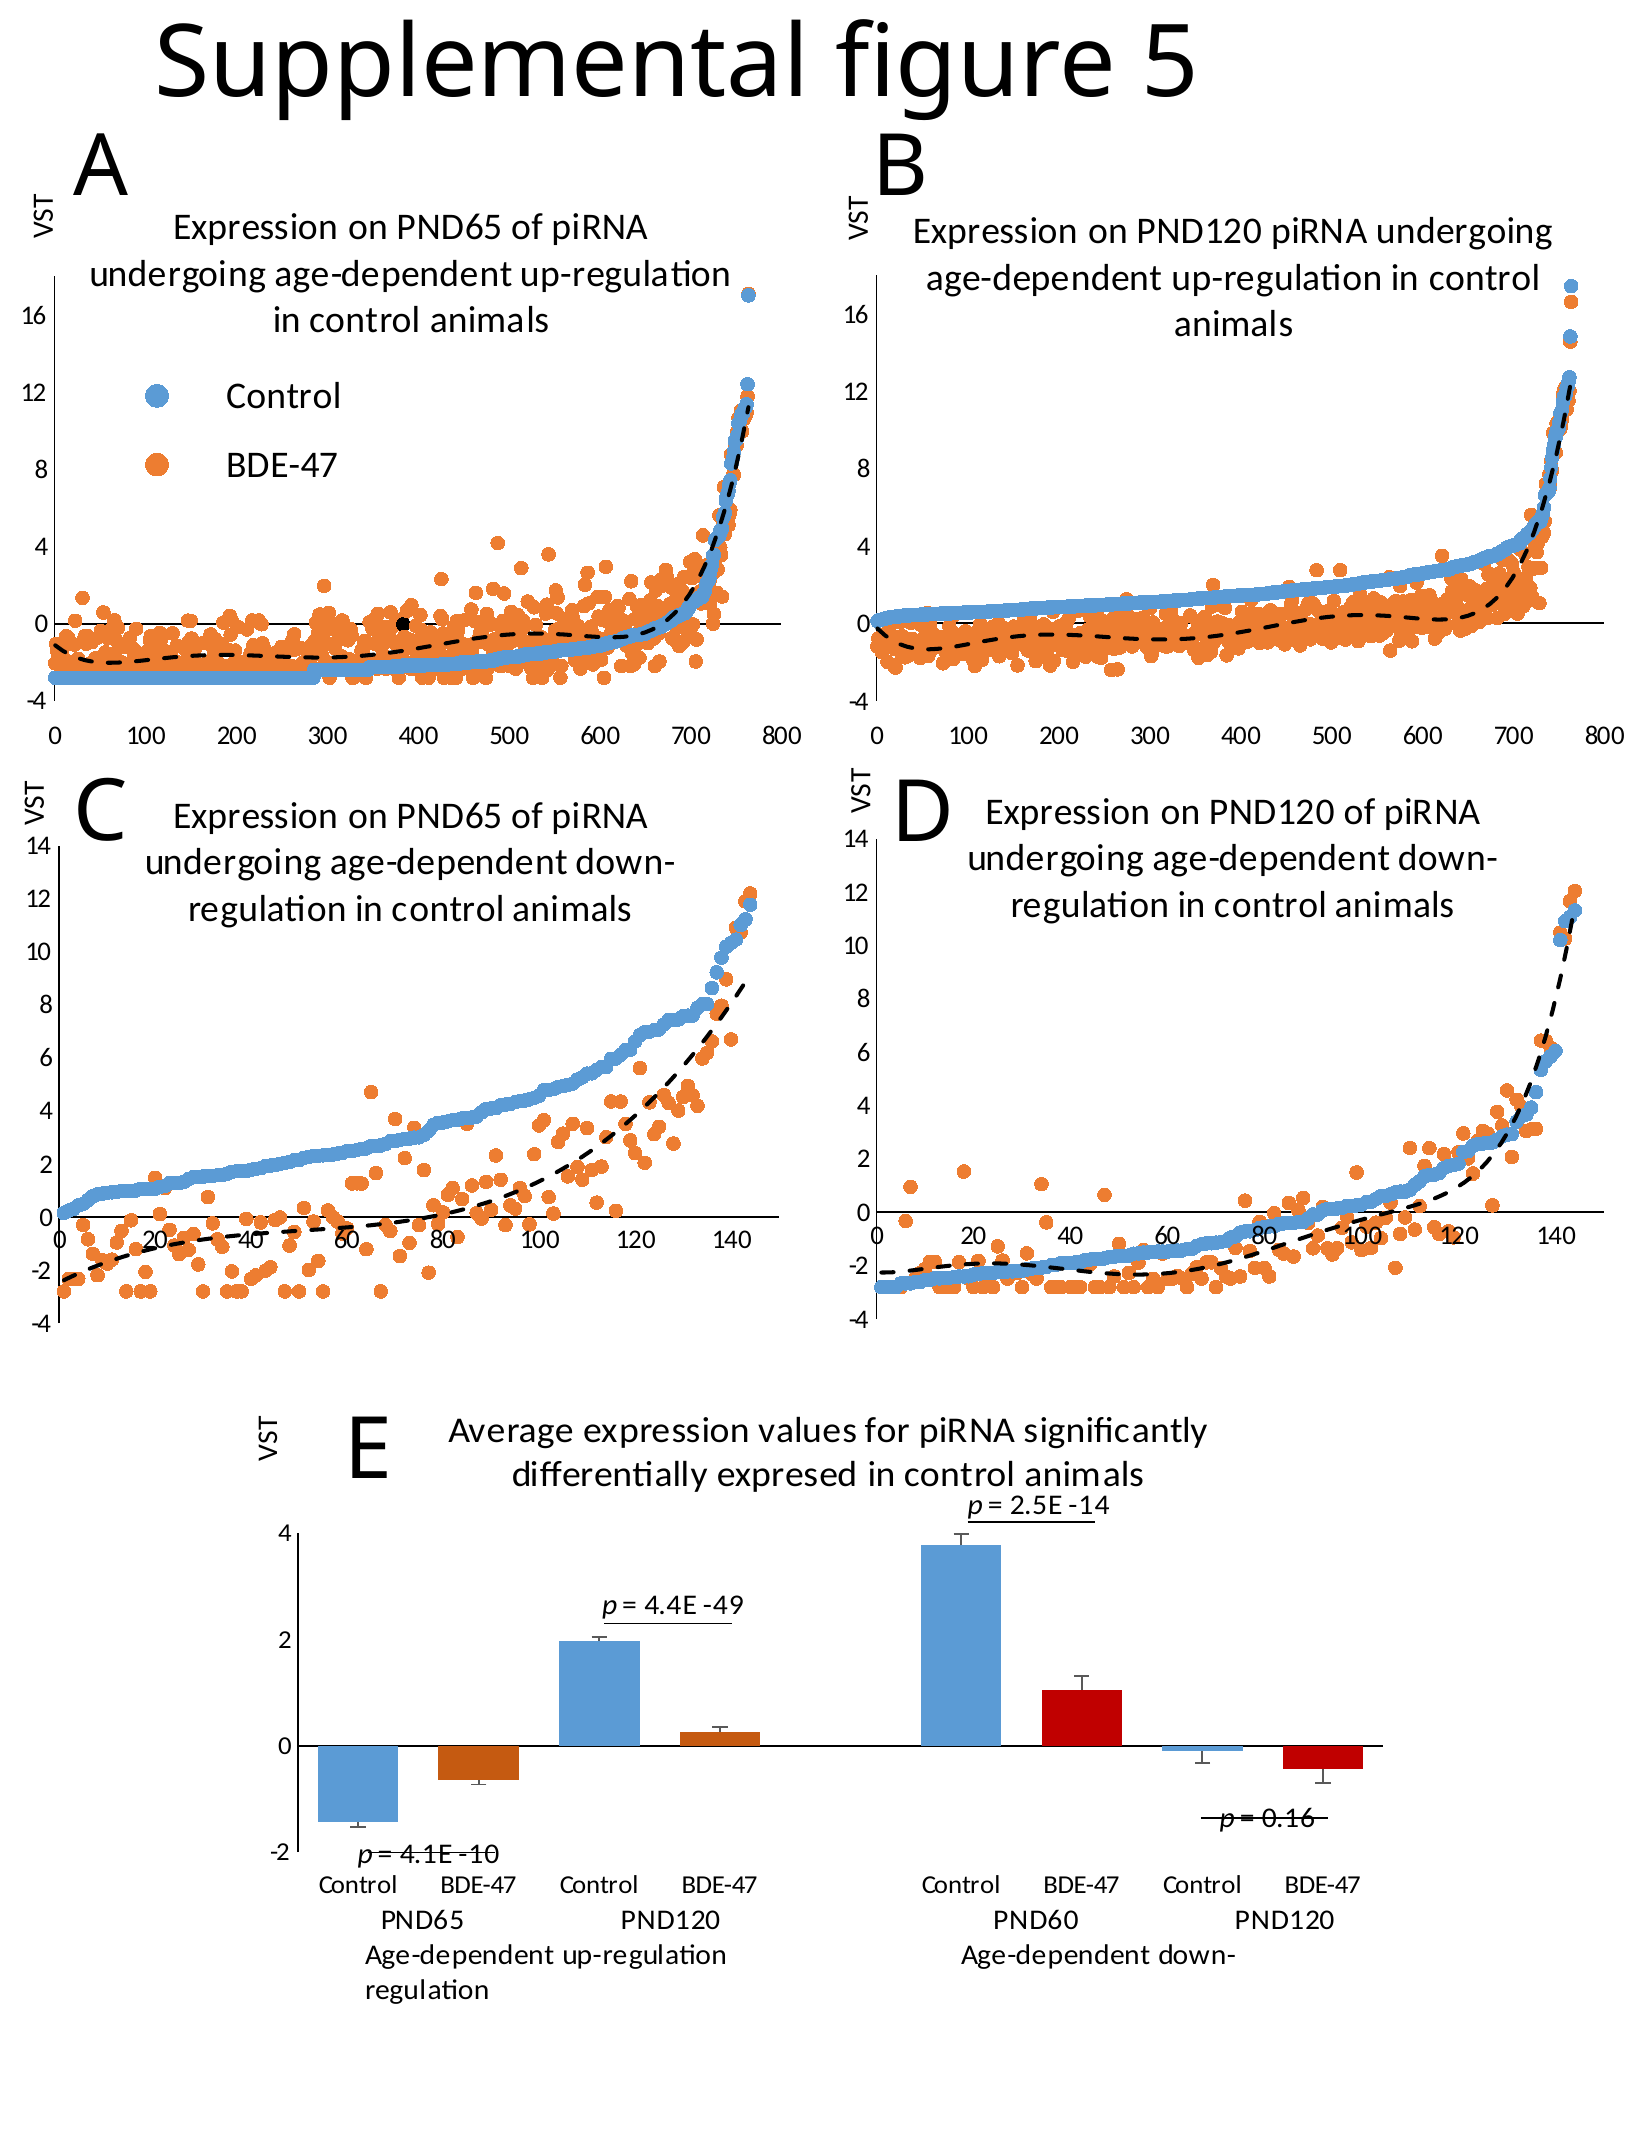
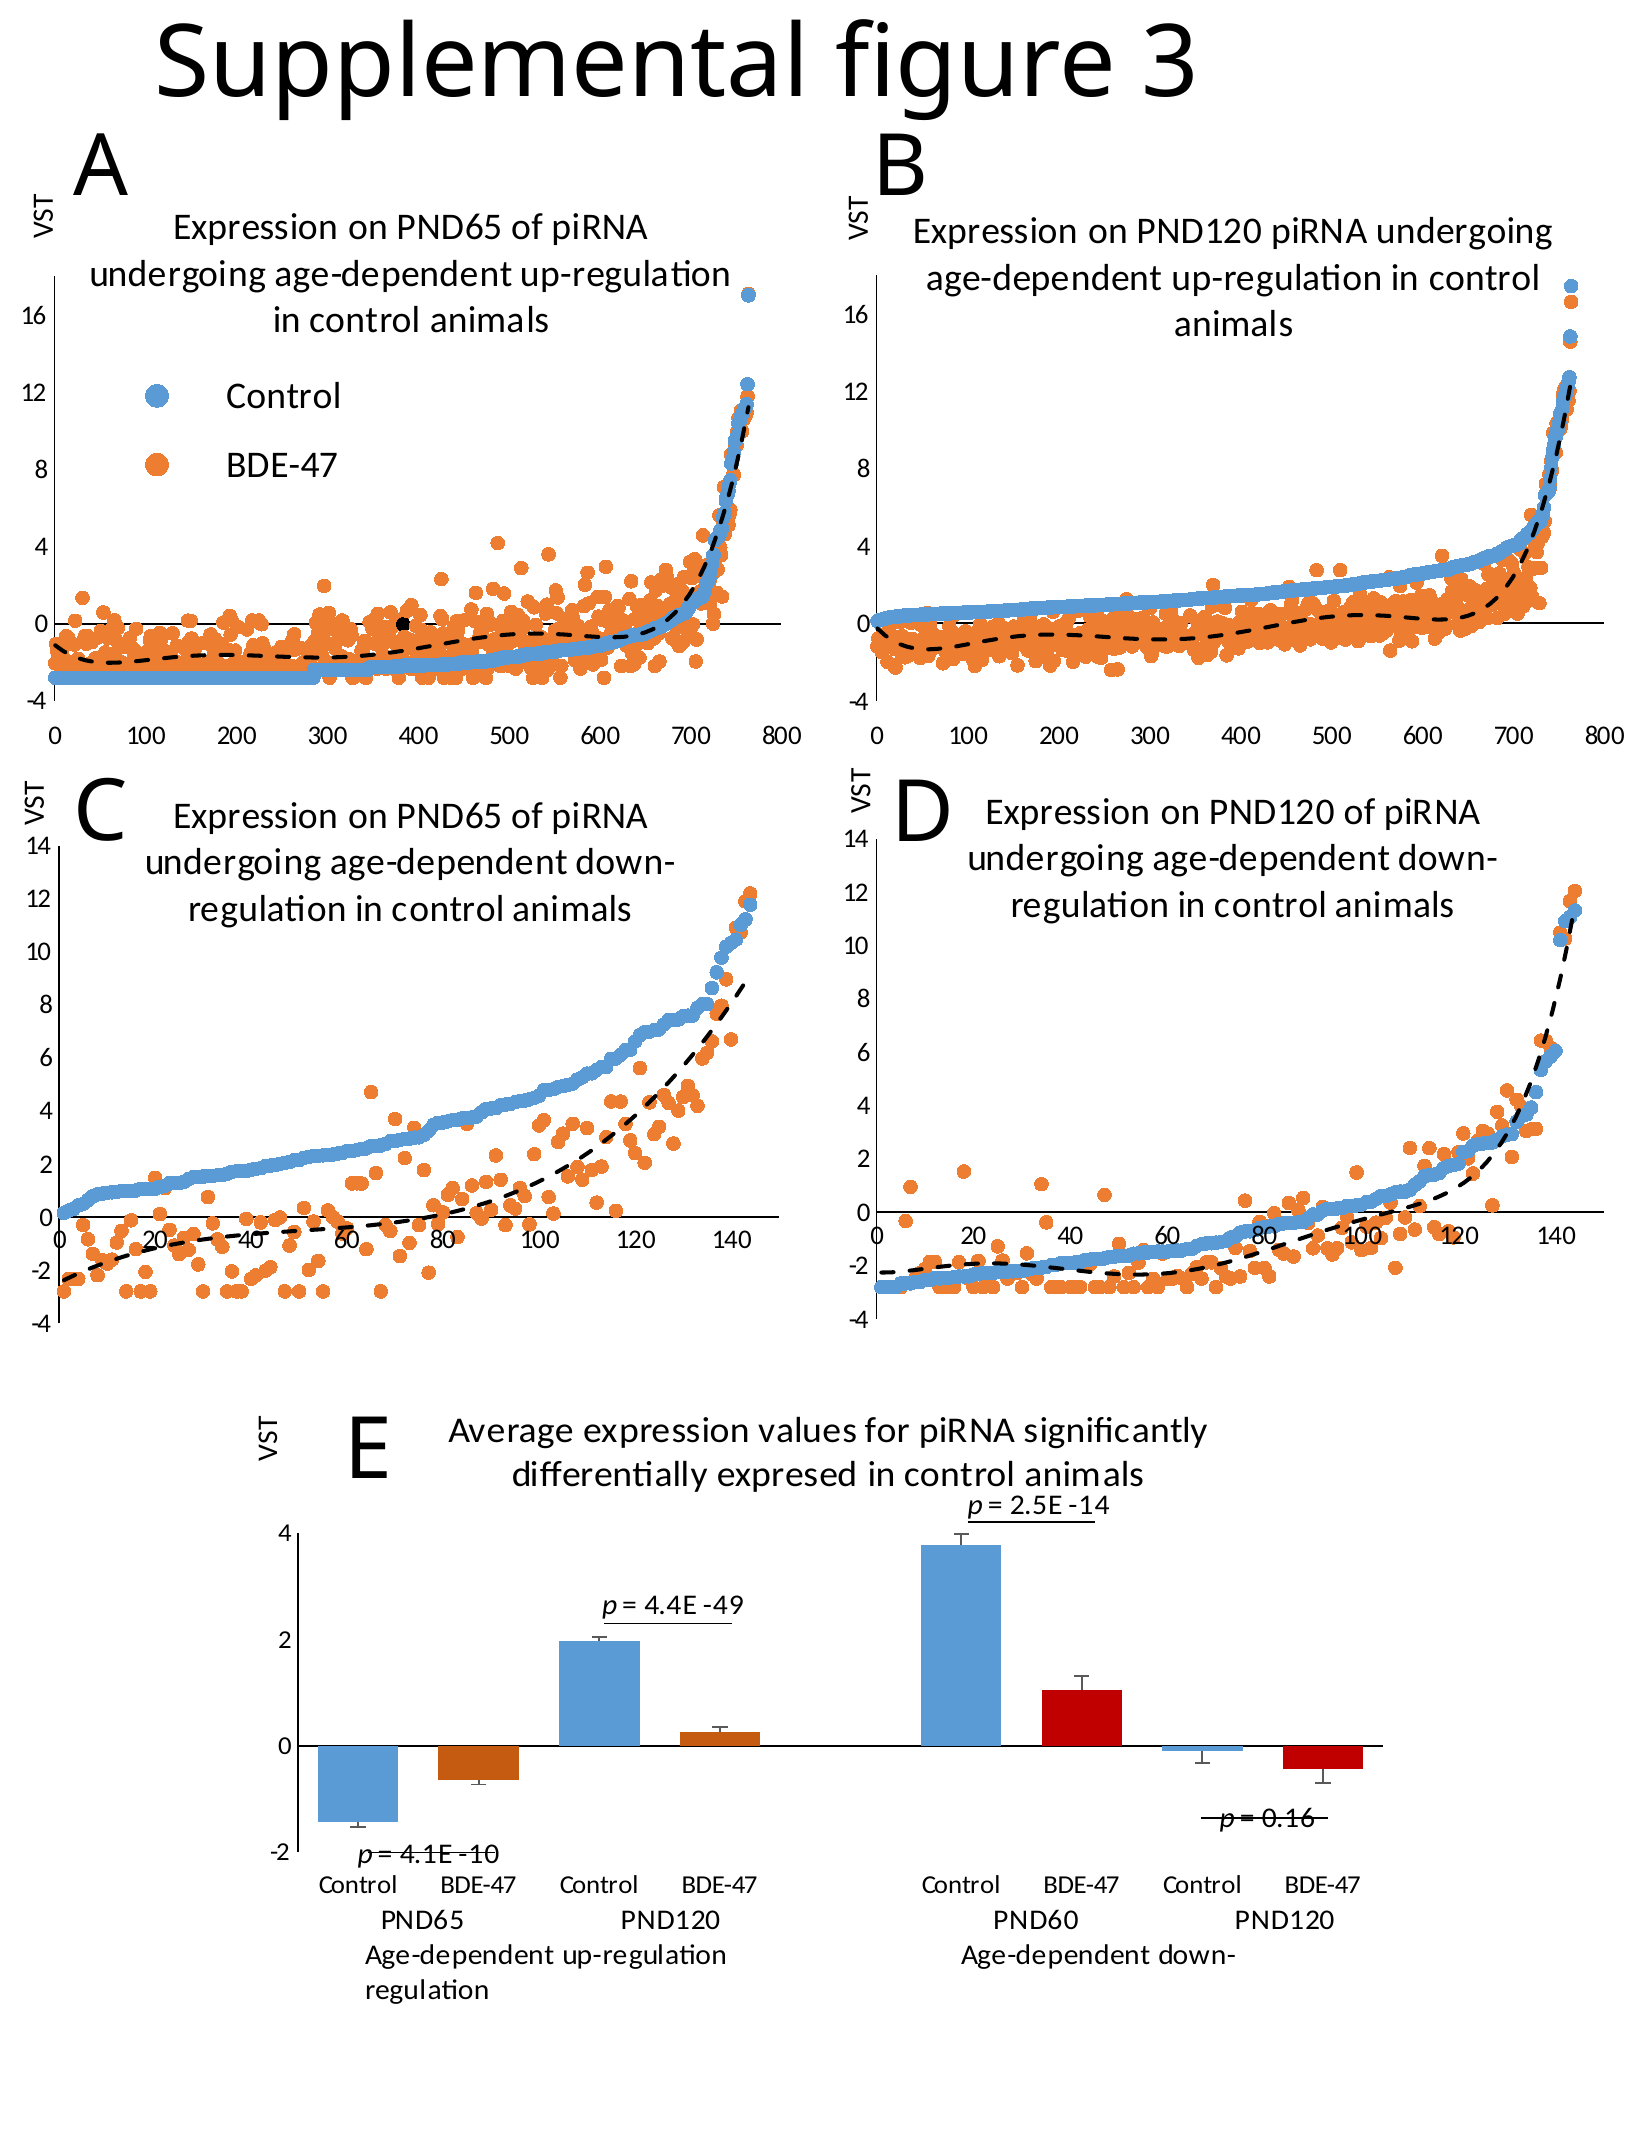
5: 5 -> 3
